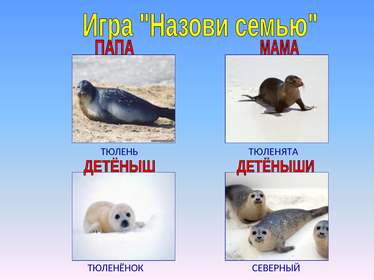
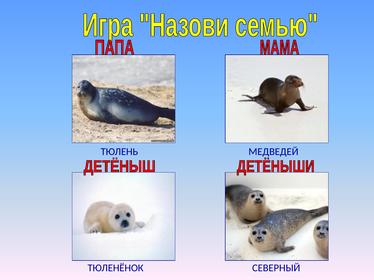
ТЮЛЕНЯТА: ТЮЛЕНЯТА -> МЕДВЕДЕЙ
